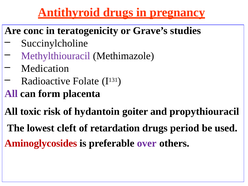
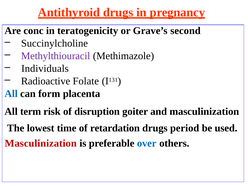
studies: studies -> second
Medication: Medication -> Individuals
All at (11, 94) colour: purple -> blue
toxic: toxic -> term
hydantoin: hydantoin -> disruption
and propythiouracil: propythiouracil -> masculinization
cleft: cleft -> time
Aminoglycosides at (41, 143): Aminoglycosides -> Masculinization
over colour: purple -> blue
